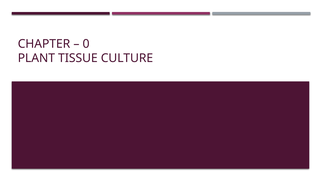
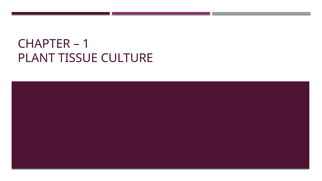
0: 0 -> 1
